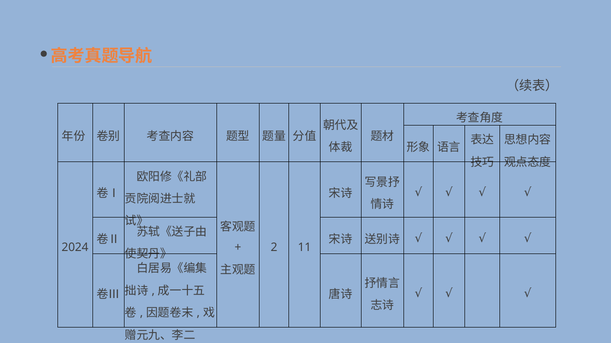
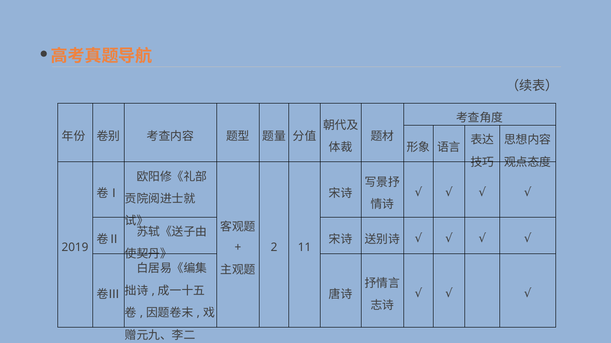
2024: 2024 -> 2019
